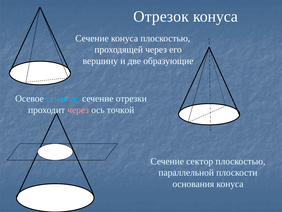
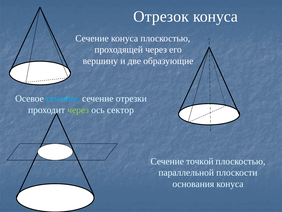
через at (78, 110) colour: pink -> light green
точкой: точкой -> сектор
сектор: сектор -> точкой
